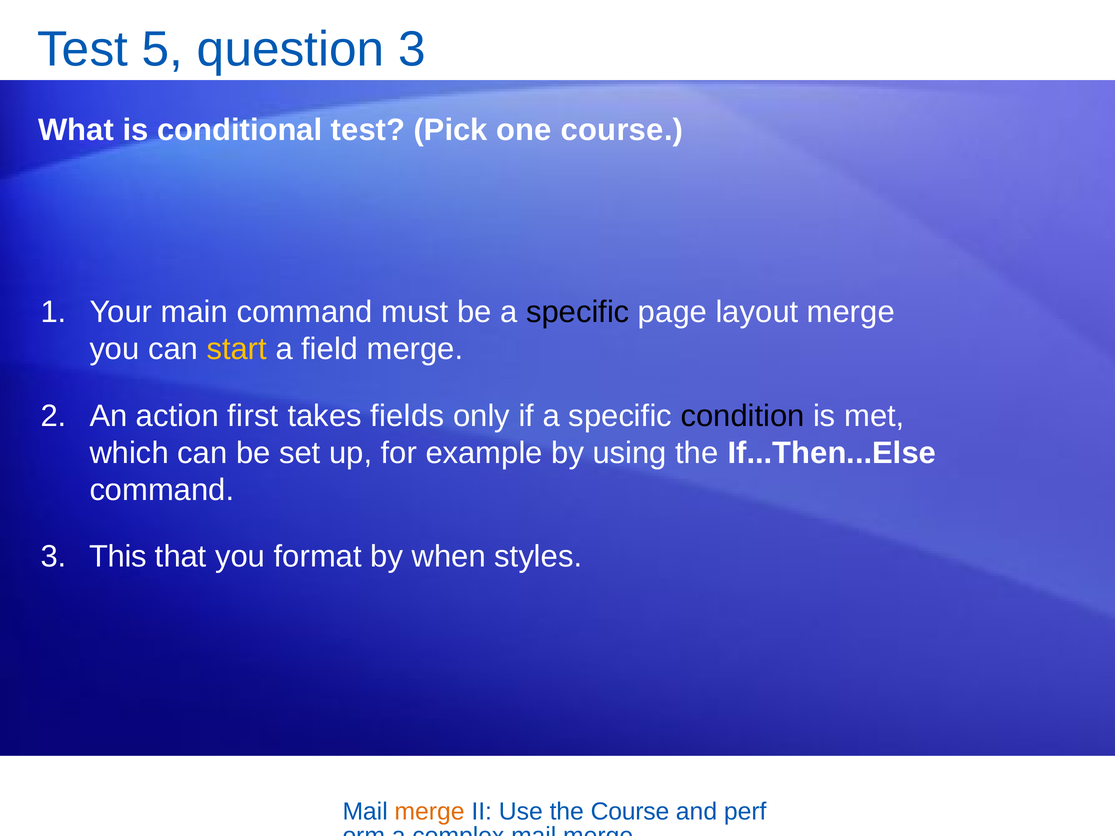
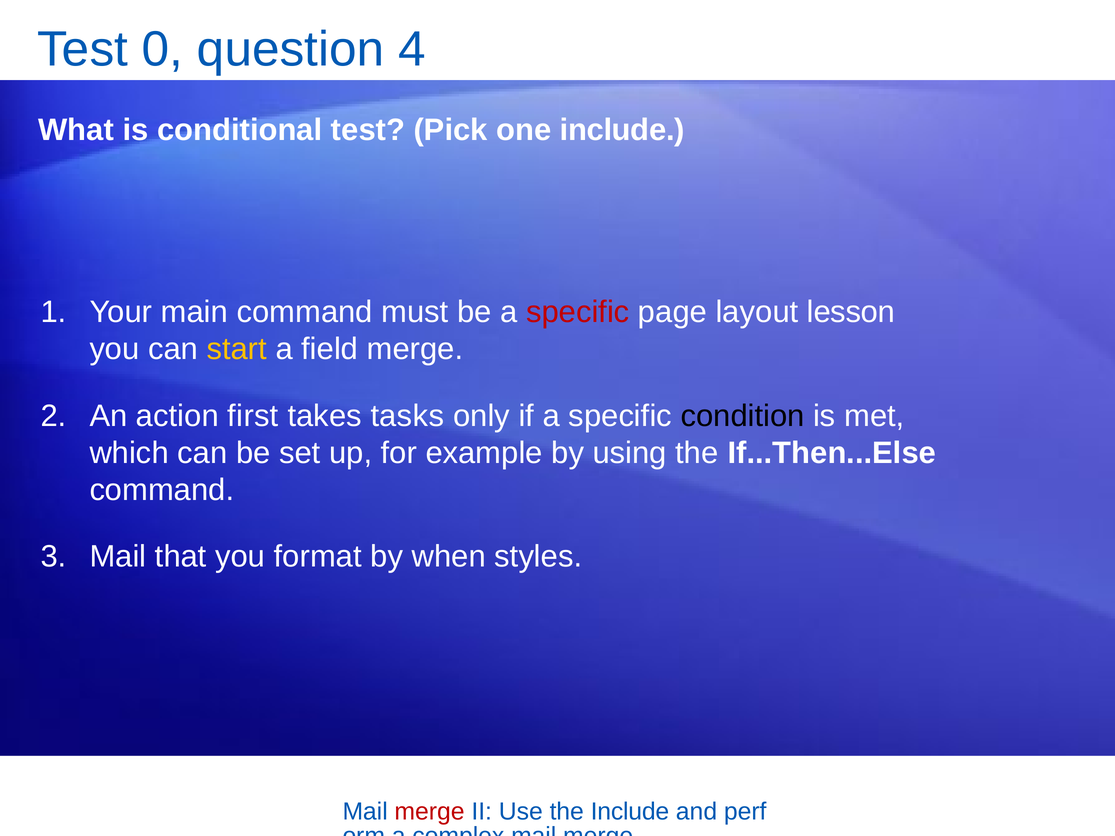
5: 5 -> 0
question 3: 3 -> 4
one course: course -> include
specific at (578, 312) colour: black -> red
layout merge: merge -> lesson
fields: fields -> tasks
This at (118, 557): This -> Mail
merge at (430, 812) colour: orange -> red
the Course: Course -> Include
